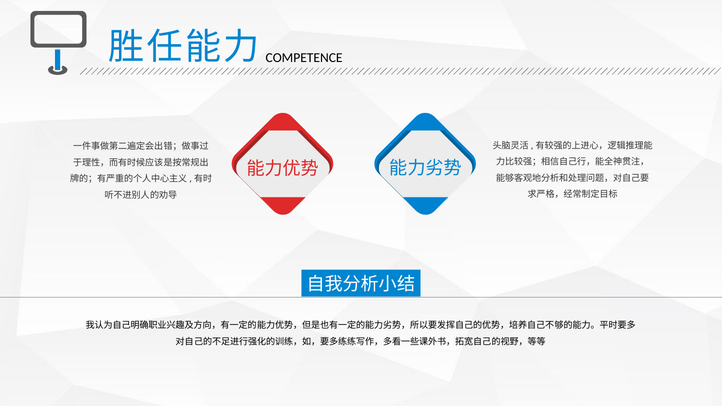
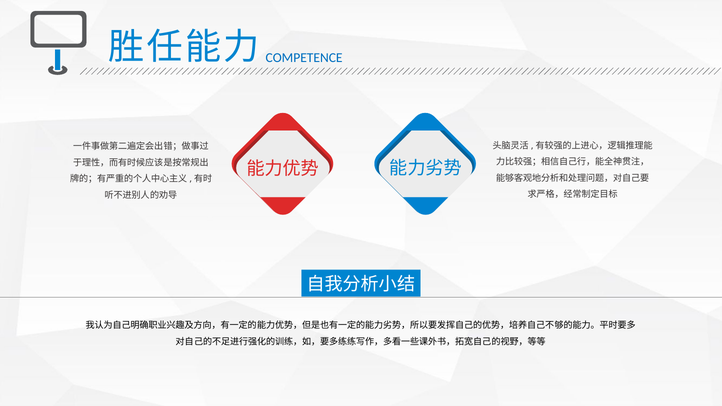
COMPETENCE colour: black -> blue
